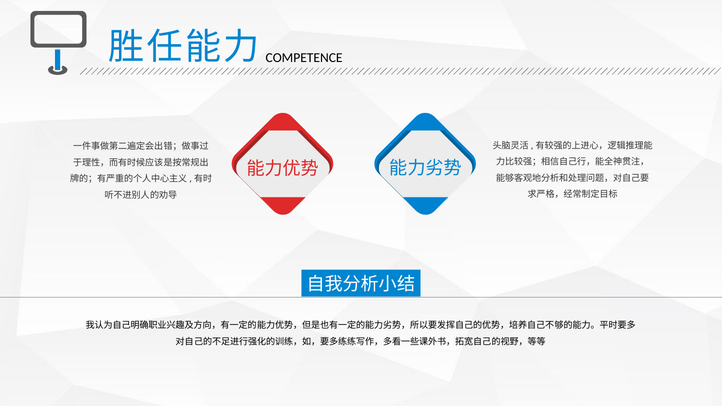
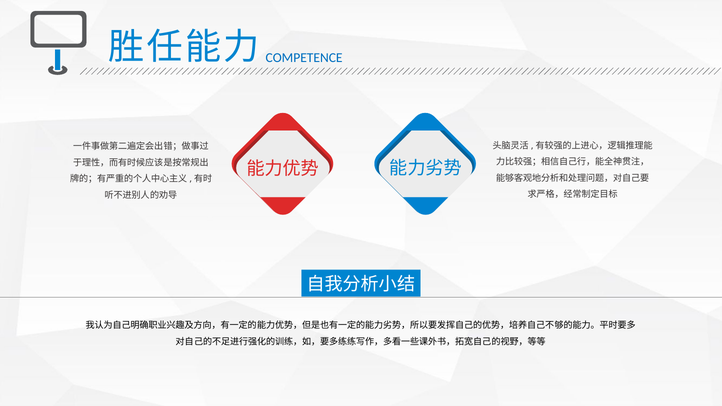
COMPETENCE colour: black -> blue
